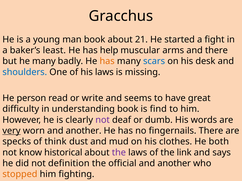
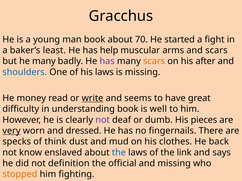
21: 21 -> 70
and there: there -> scars
has at (107, 61) colour: orange -> purple
scars at (154, 61) colour: blue -> orange
desk: desk -> after
person: person -> money
write underline: none -> present
find: find -> well
words: words -> pieces
worn and another: another -> dressed
both: both -> back
historical: historical -> enslaved
the at (119, 153) colour: purple -> blue
official and another: another -> missing
